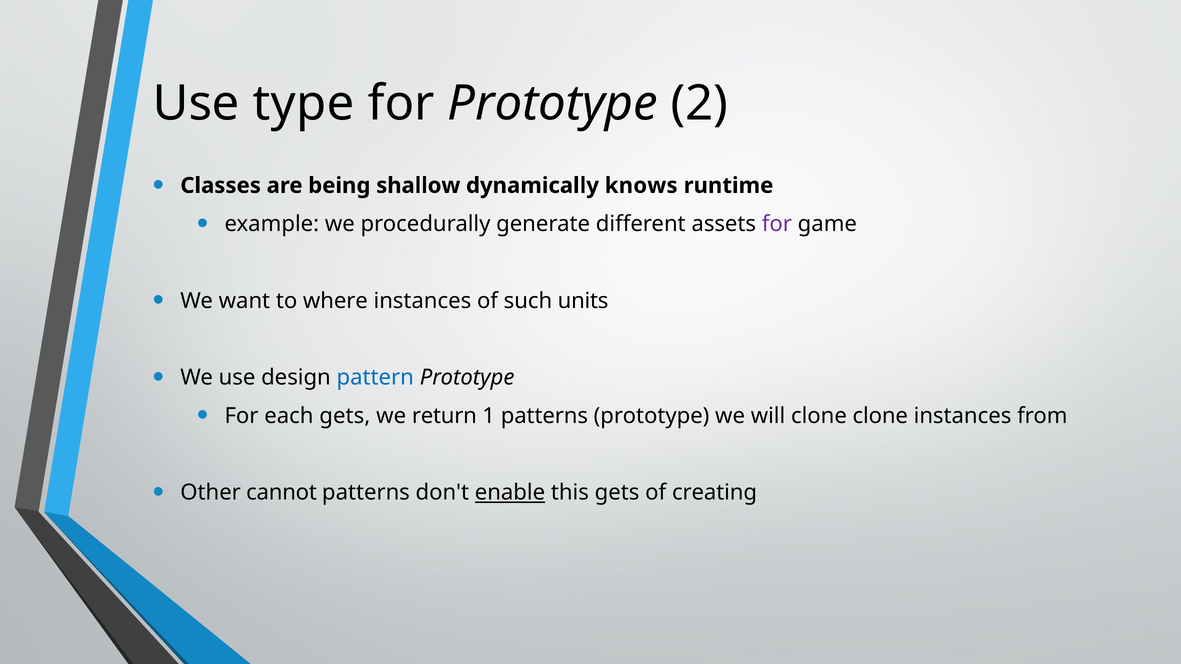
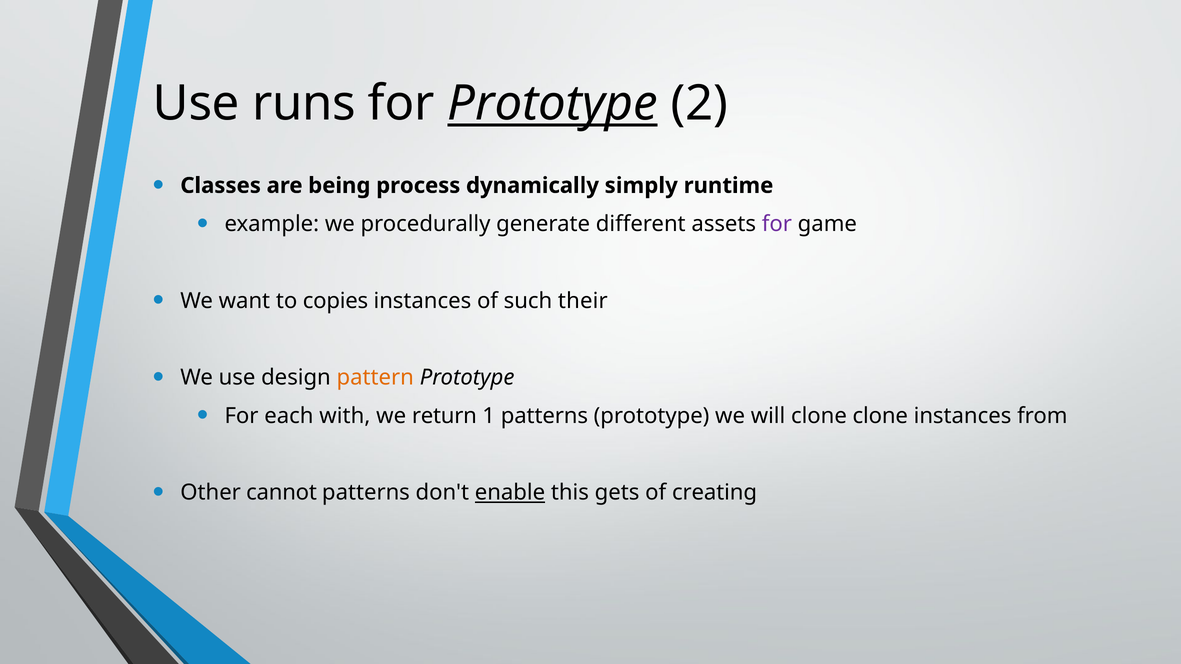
type: type -> runs
Prototype at (553, 104) underline: none -> present
shallow: shallow -> process
knows: knows -> simply
where: where -> copies
units: units -> their
pattern colour: blue -> orange
each gets: gets -> with
